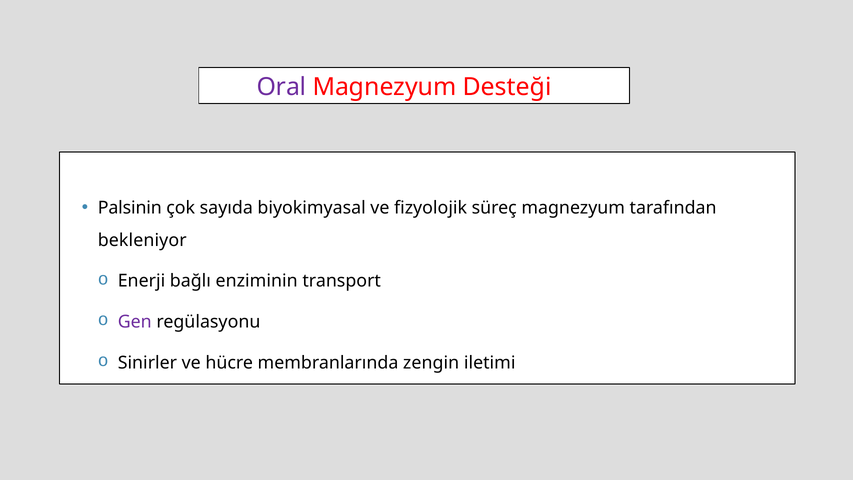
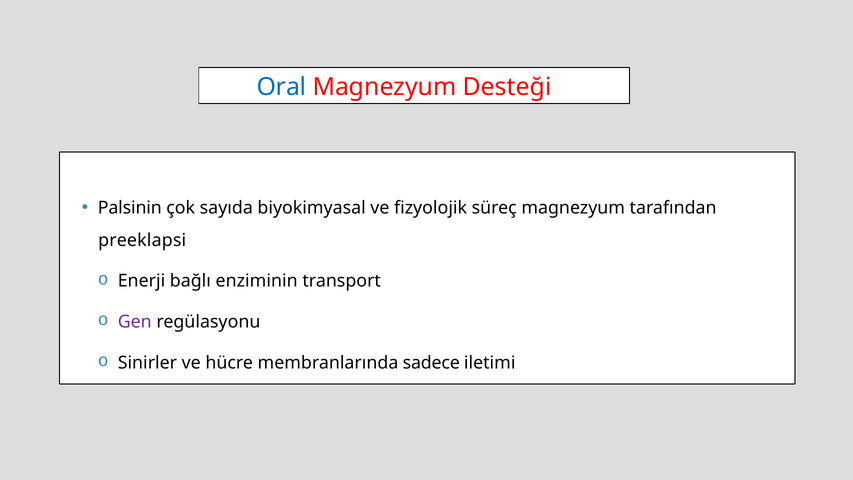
Oral colour: purple -> blue
bekleniyor: bekleniyor -> preeklapsi
zengin: zengin -> sadece
